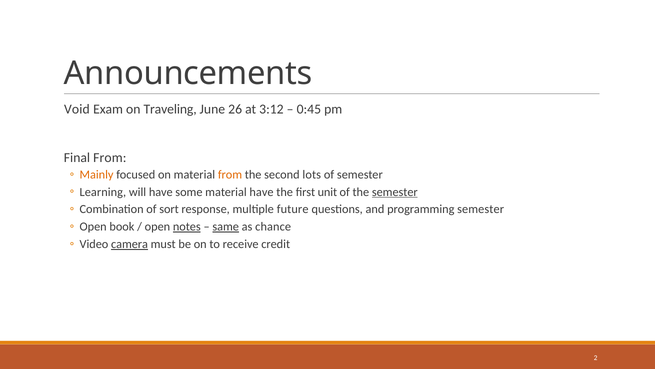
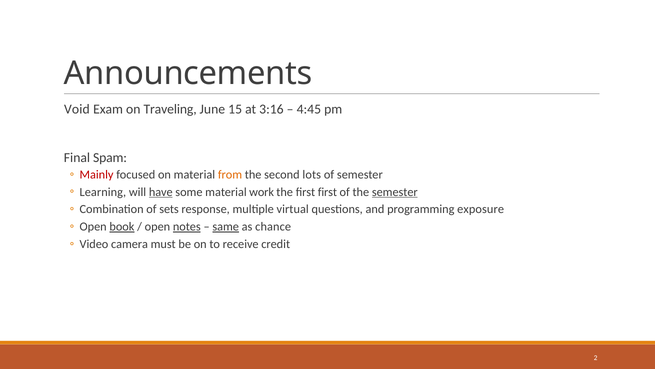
26: 26 -> 15
3:12: 3:12 -> 3:16
0:45: 0:45 -> 4:45
Final From: From -> Spam
Mainly colour: orange -> red
have at (161, 192) underline: none -> present
material have: have -> work
first unit: unit -> first
sort: sort -> sets
future: future -> virtual
programming semester: semester -> exposure
book underline: none -> present
camera underline: present -> none
